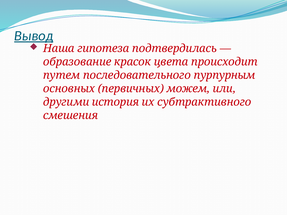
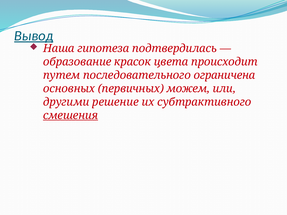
пурпурным: пурпурным -> ограничена
история: история -> решение
смешения underline: none -> present
